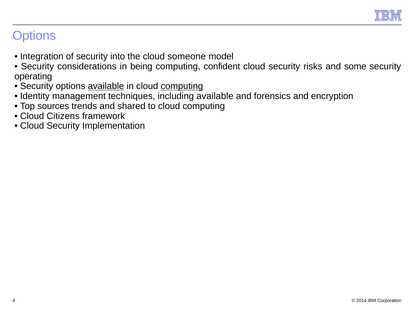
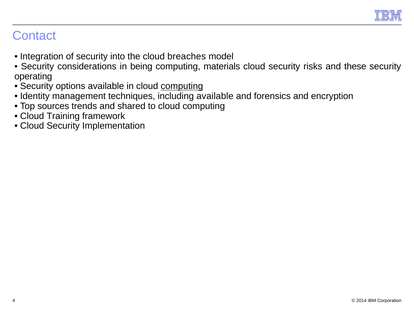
Options at (34, 36): Options -> Contact
someone: someone -> breaches
confident: confident -> materials
some: some -> these
available at (106, 86) underline: present -> none
Citizens: Citizens -> Training
